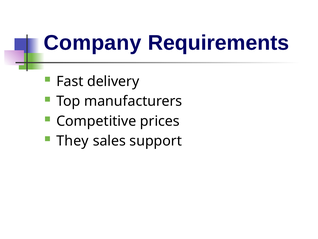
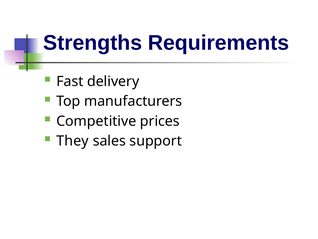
Company: Company -> Strengths
